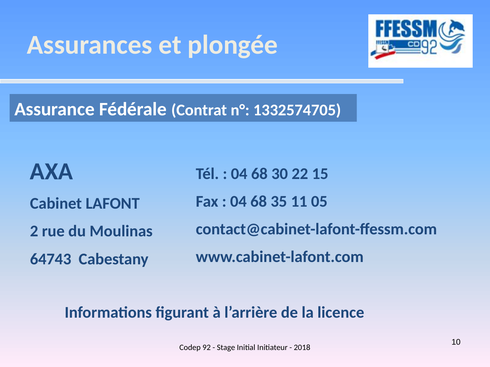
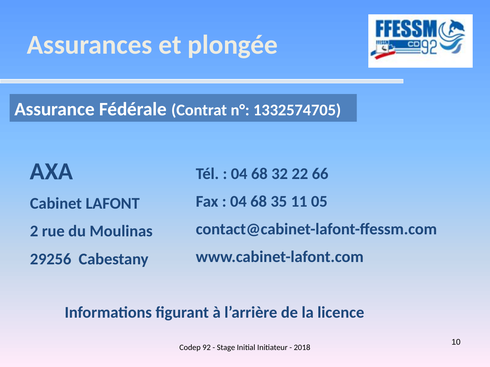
30: 30 -> 32
15: 15 -> 66
64743: 64743 -> 29256
